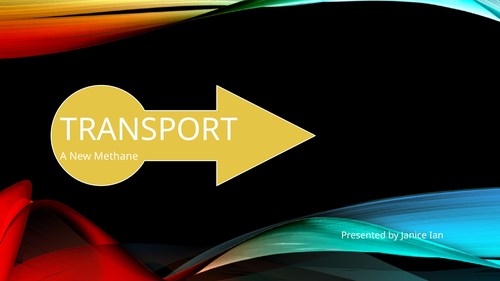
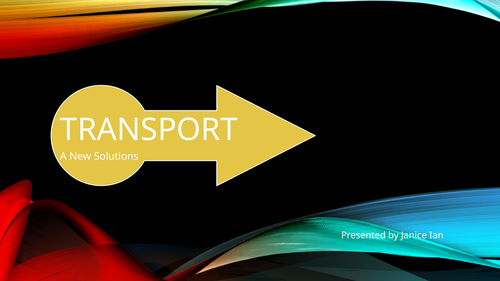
Methane: Methane -> Solutions
